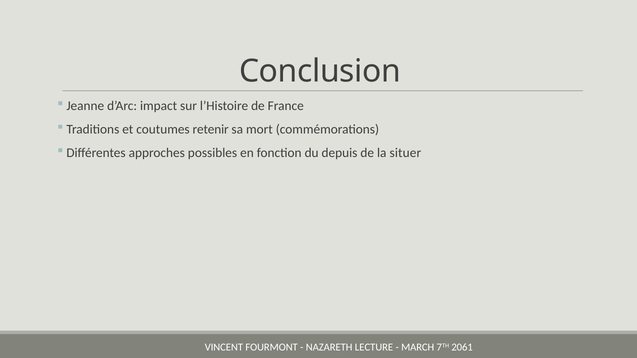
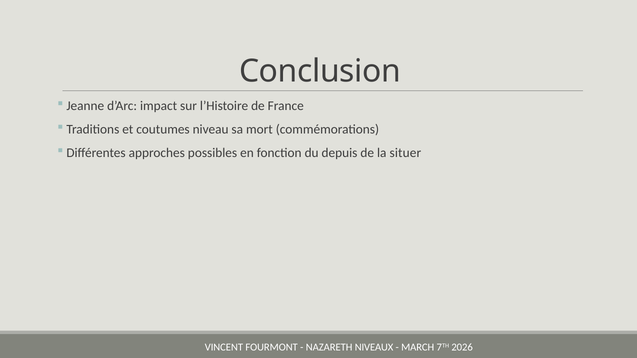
retenir: retenir -> niveau
LECTURE: LECTURE -> NIVEAUX
2061: 2061 -> 2026
